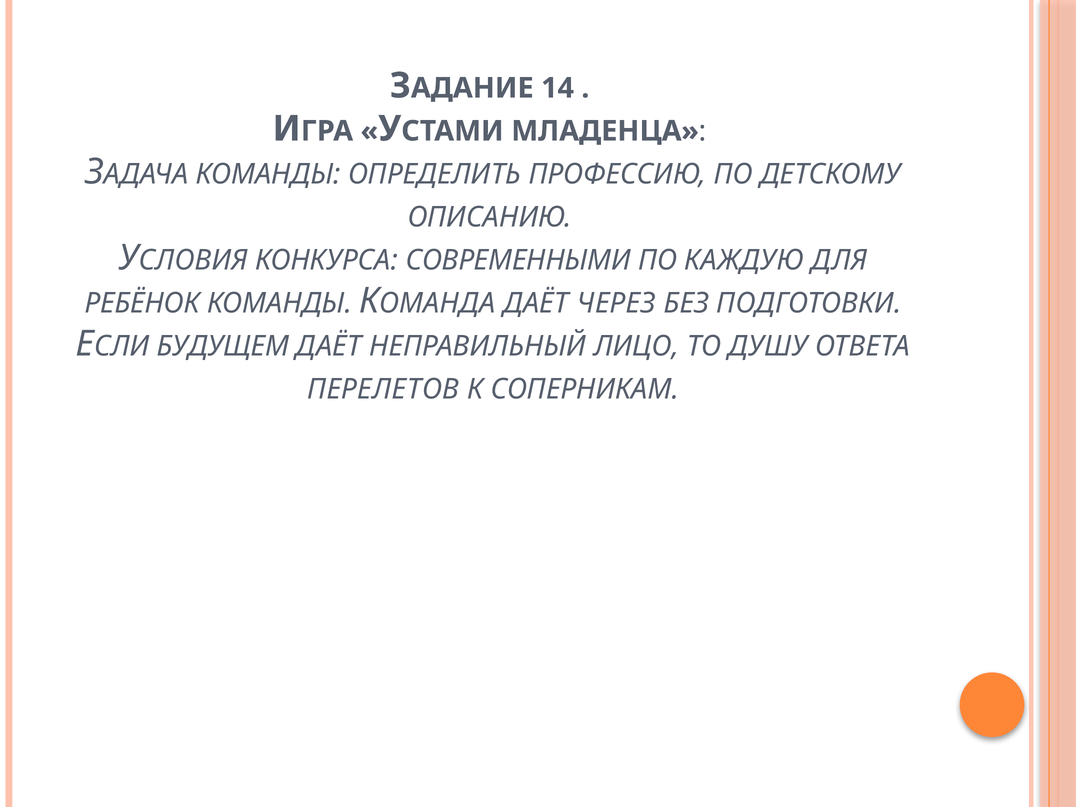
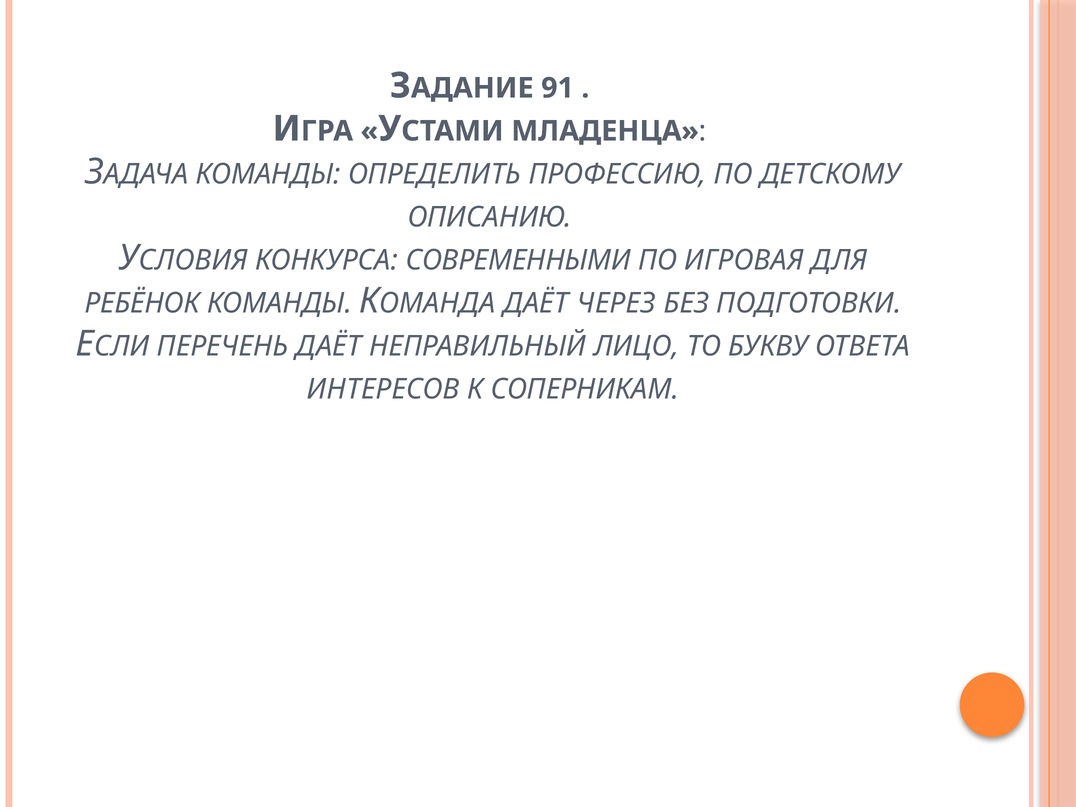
14: 14 -> 91
КАЖДУЮ: КАЖДУЮ -> ИГРОВАЯ
БУДУЩЕМ: БУДУЩЕМ -> ПЕРЕЧЕНЬ
ДУШУ: ДУШУ -> БУКВУ
ПЕРЕЛЕТОВ: ПЕРЕЛЕТОВ -> ИНТЕРЕСОВ
